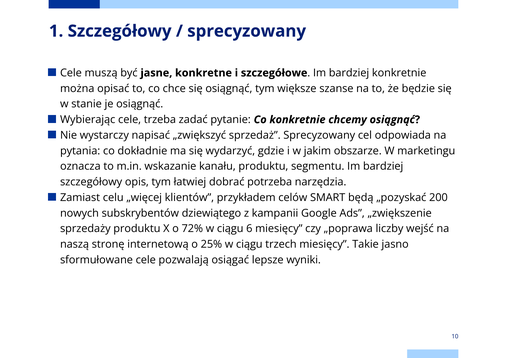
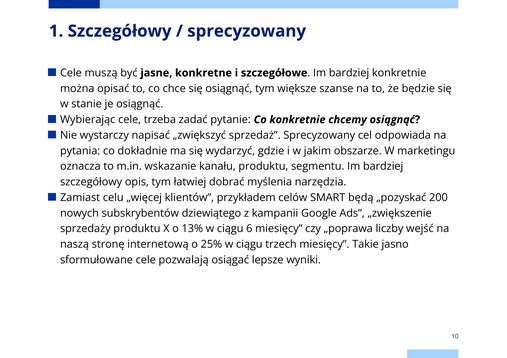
potrzeba: potrzeba -> myślenia
72%: 72% -> 13%
